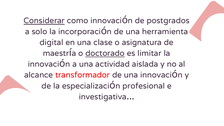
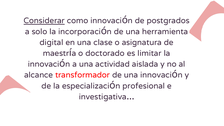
doctorado underline: present -> none
